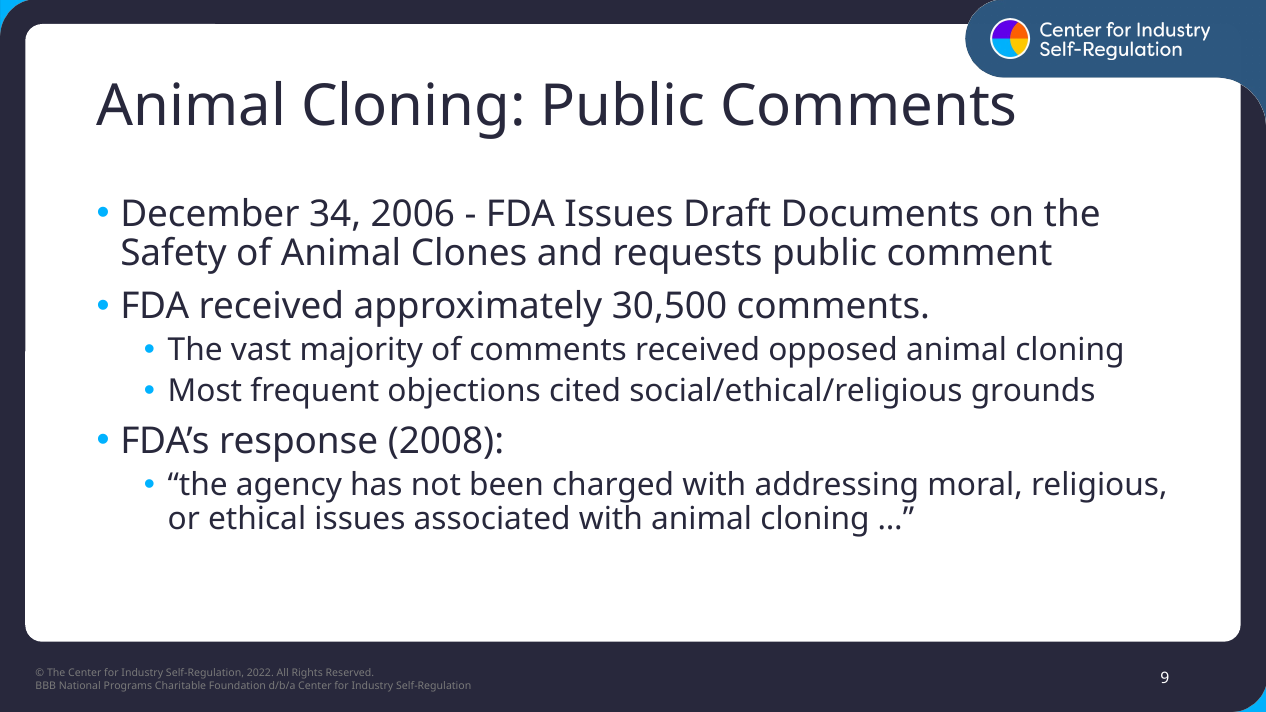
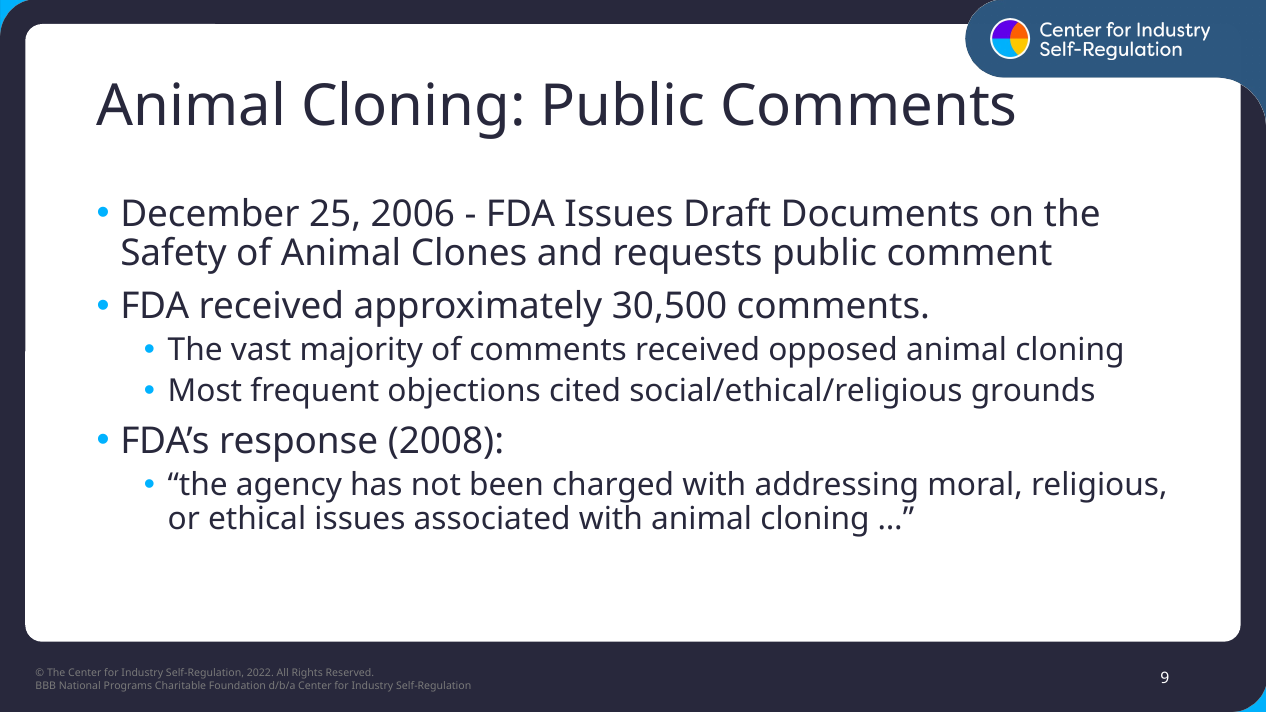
34: 34 -> 25
